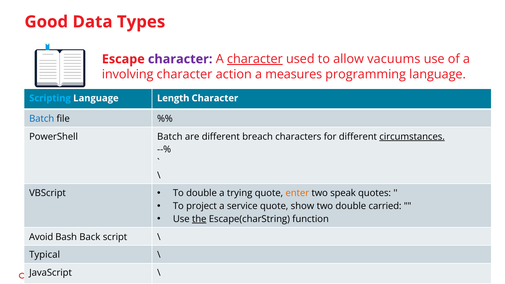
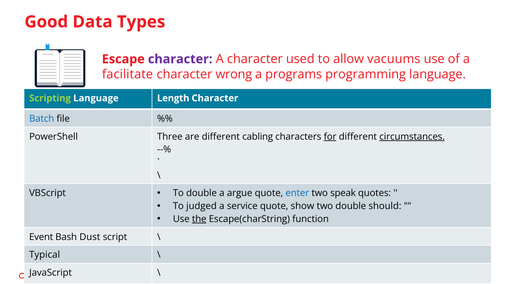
character at (255, 59) underline: present -> none
involving: involving -> facilitate
action: action -> wrong
measures: measures -> programs
Scripting colour: light blue -> light green
PowerShell Batch: Batch -> Three
breach: breach -> cabling
for underline: none -> present
trying: trying -> argue
enter colour: orange -> blue
project: project -> judged
carried: carried -> should
Avoid: Avoid -> Event
Back: Back -> Dust
